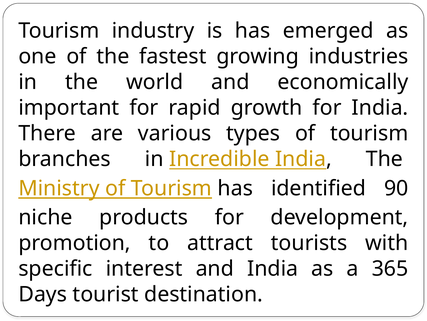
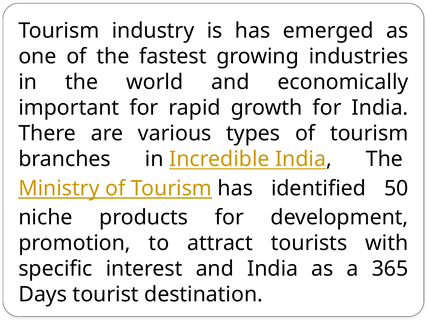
90: 90 -> 50
